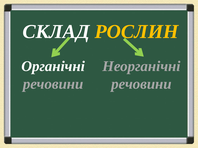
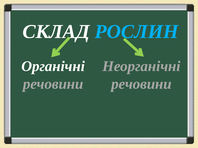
РОСЛИН colour: yellow -> light blue
